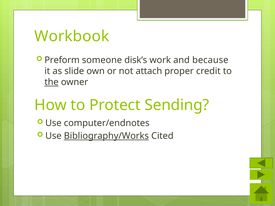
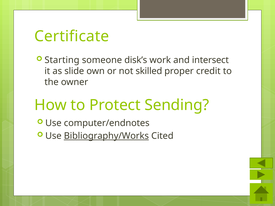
Workbook: Workbook -> Certificate
Preform: Preform -> Starting
because: because -> intersect
attach: attach -> skilled
the underline: present -> none
